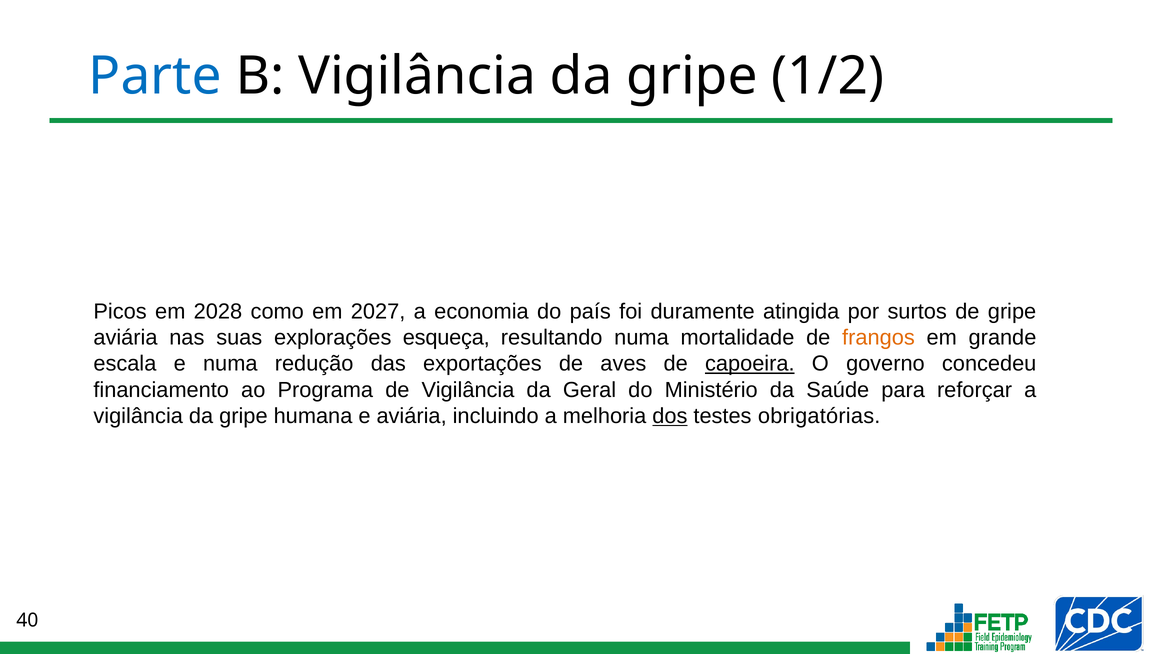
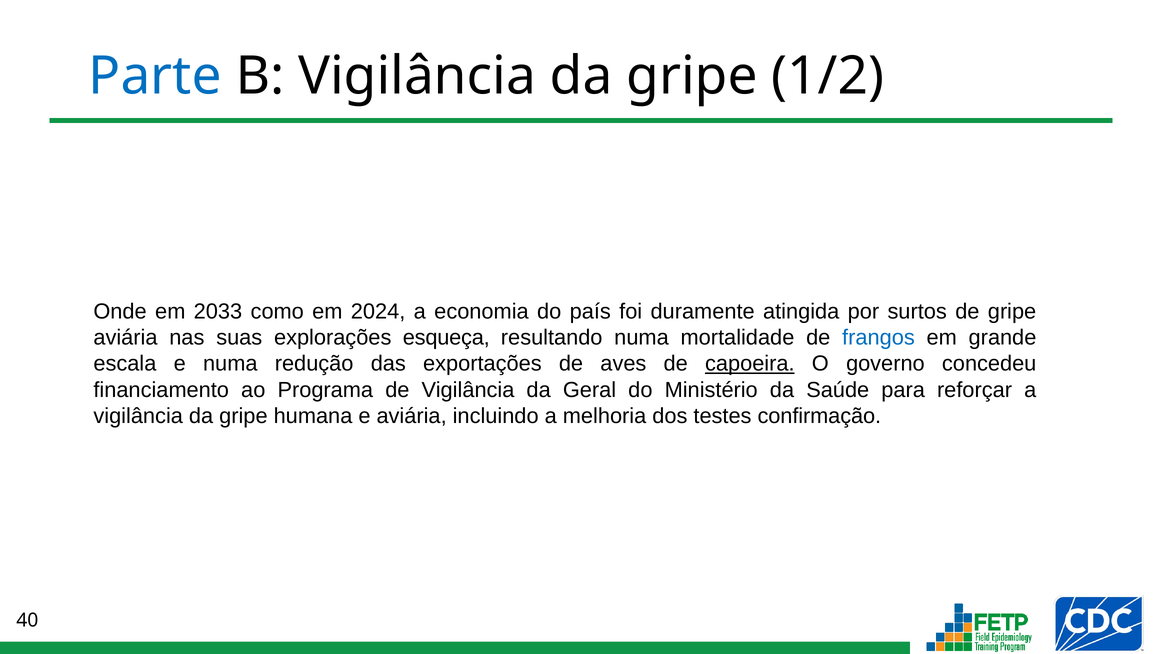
Picos: Picos -> Onde
2028: 2028 -> 2033
2027: 2027 -> 2024
frangos colour: orange -> blue
dos underline: present -> none
obrigatórias: obrigatórias -> confirmação
